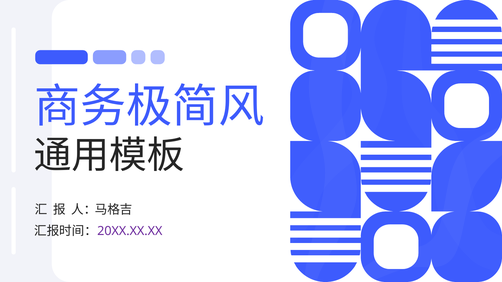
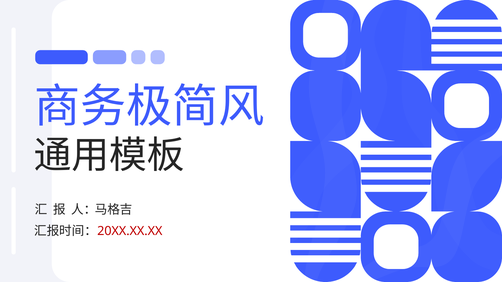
20XX.XX.XX colour: purple -> red
